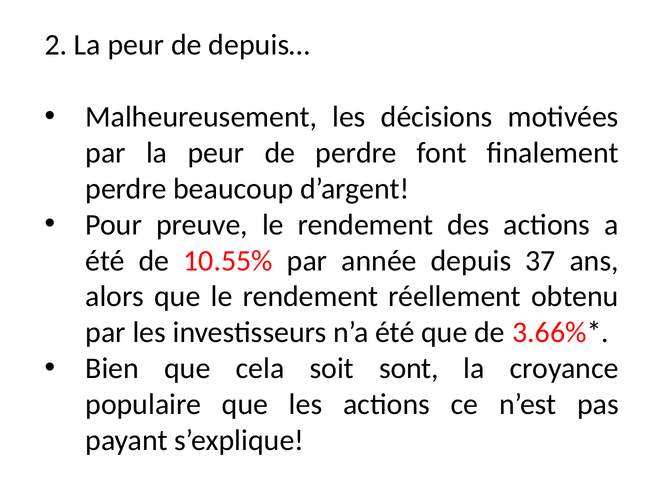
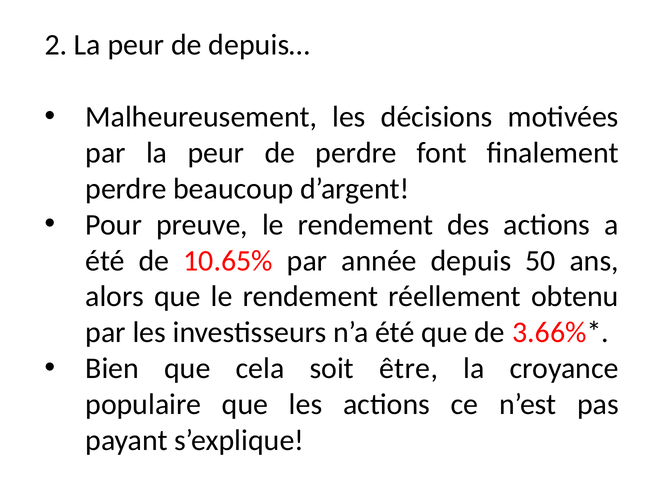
10.55%: 10.55% -> 10.65%
37: 37 -> 50
sont: sont -> être
